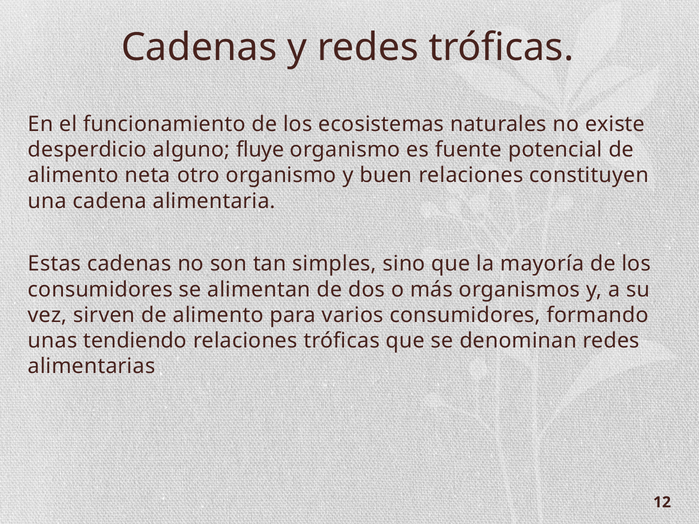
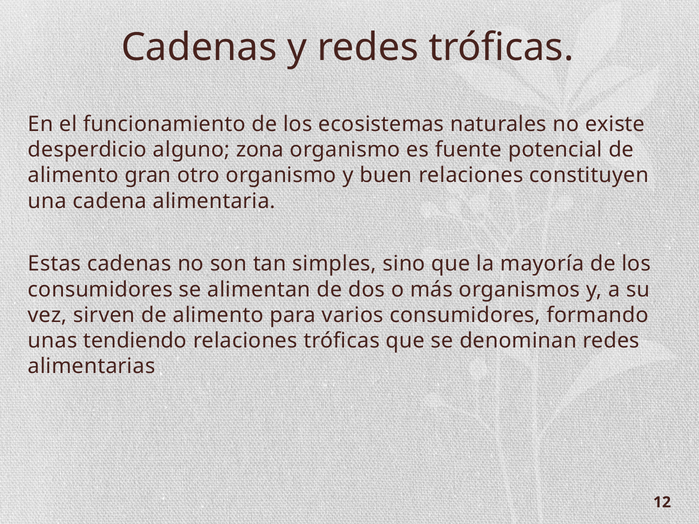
fluye: fluye -> zona
neta: neta -> gran
